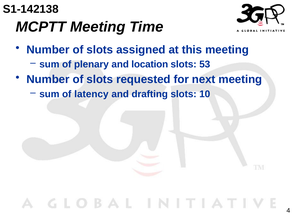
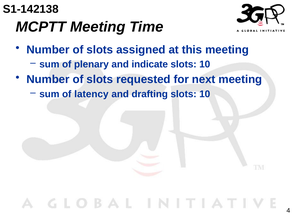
location: location -> indicate
53 at (205, 64): 53 -> 10
